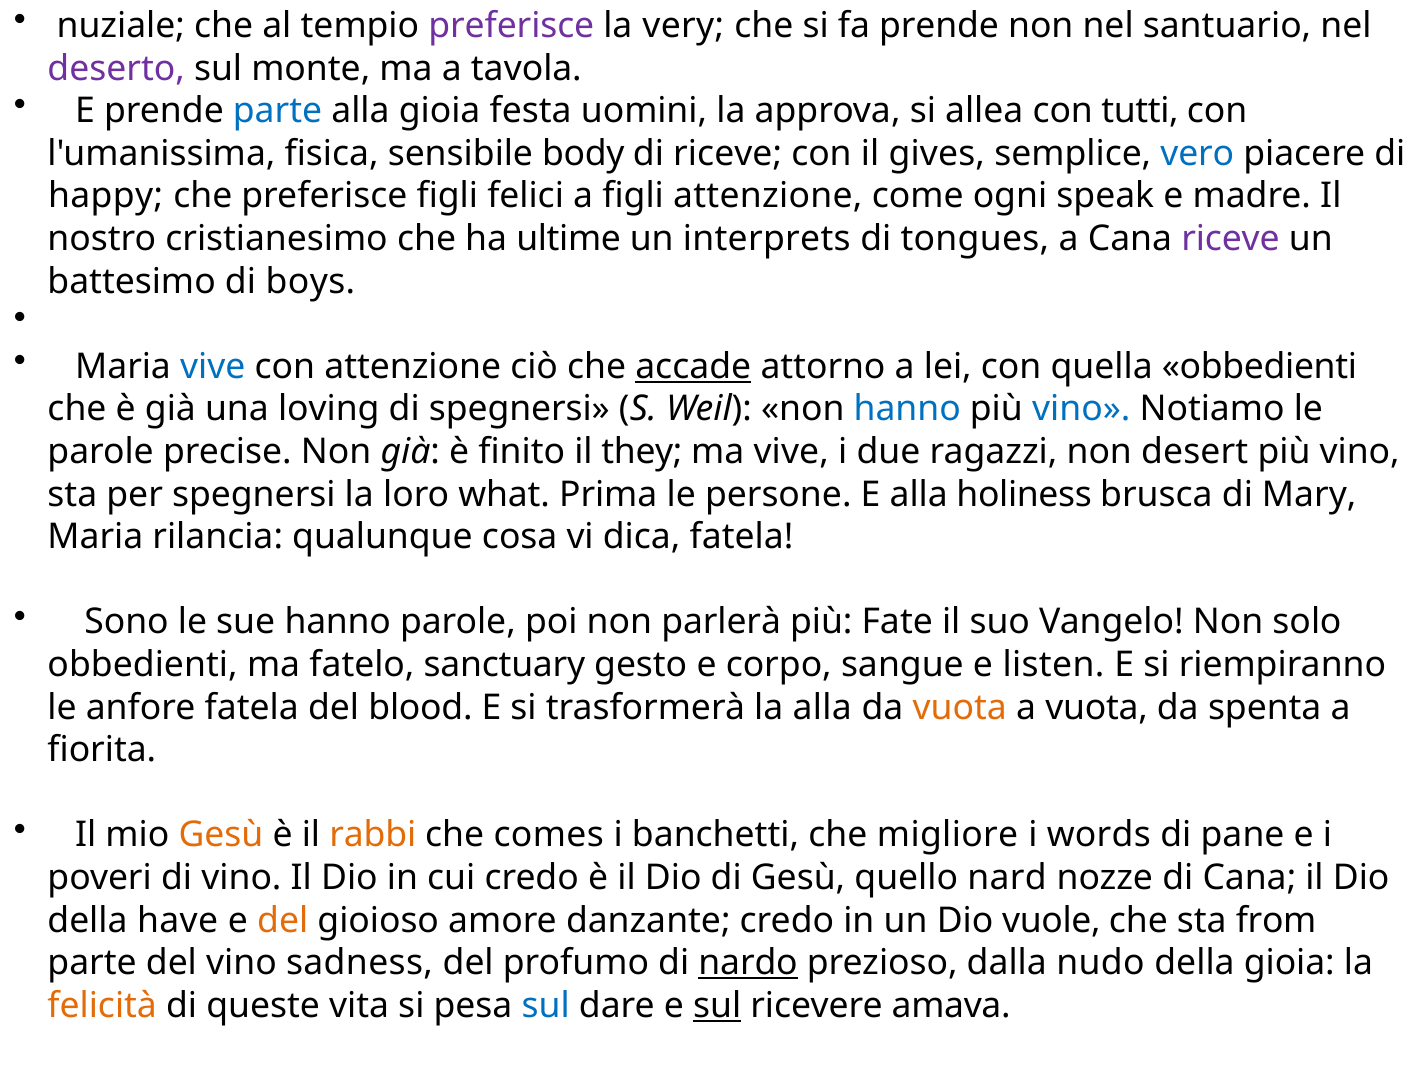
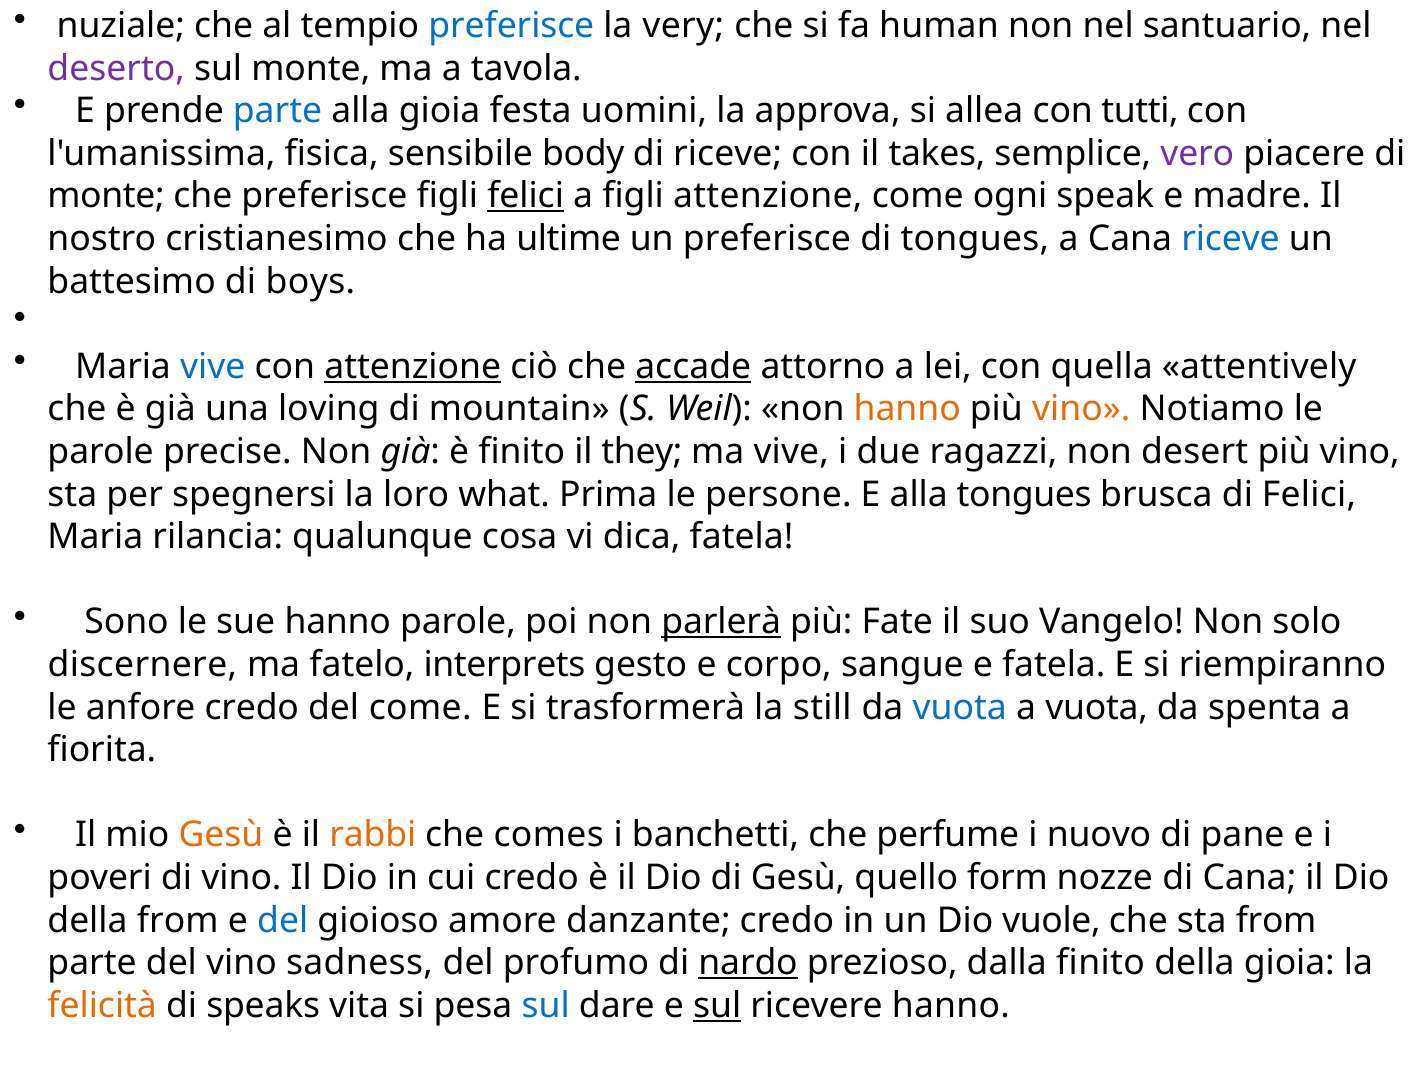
preferisce at (511, 26) colour: purple -> blue
fa prende: prende -> human
gives: gives -> takes
vero colour: blue -> purple
happy at (106, 196): happy -> monte
felici at (526, 196) underline: none -> present
un interprets: interprets -> preferisce
riceve at (1230, 239) colour: purple -> blue
attenzione at (413, 367) underline: none -> present
quella obbedienti: obbedienti -> attentively
di spegnersi: spegnersi -> mountain
hanno at (907, 409) colour: blue -> orange
vino at (1081, 409) colour: blue -> orange
alla holiness: holiness -> tongues
di Mary: Mary -> Felici
parlerà underline: none -> present
obbedienti at (143, 665): obbedienti -> discernere
sanctuary: sanctuary -> interprets
e listen: listen -> fatela
anfore fatela: fatela -> credo
del blood: blood -> come
la alla: alla -> still
vuota at (960, 708) colour: orange -> blue
migliore: migliore -> perfume
words: words -> nuovo
nard: nard -> form
della have: have -> from
del at (283, 921) colour: orange -> blue
dalla nudo: nudo -> finito
queste: queste -> speaks
ricevere amava: amava -> hanno
